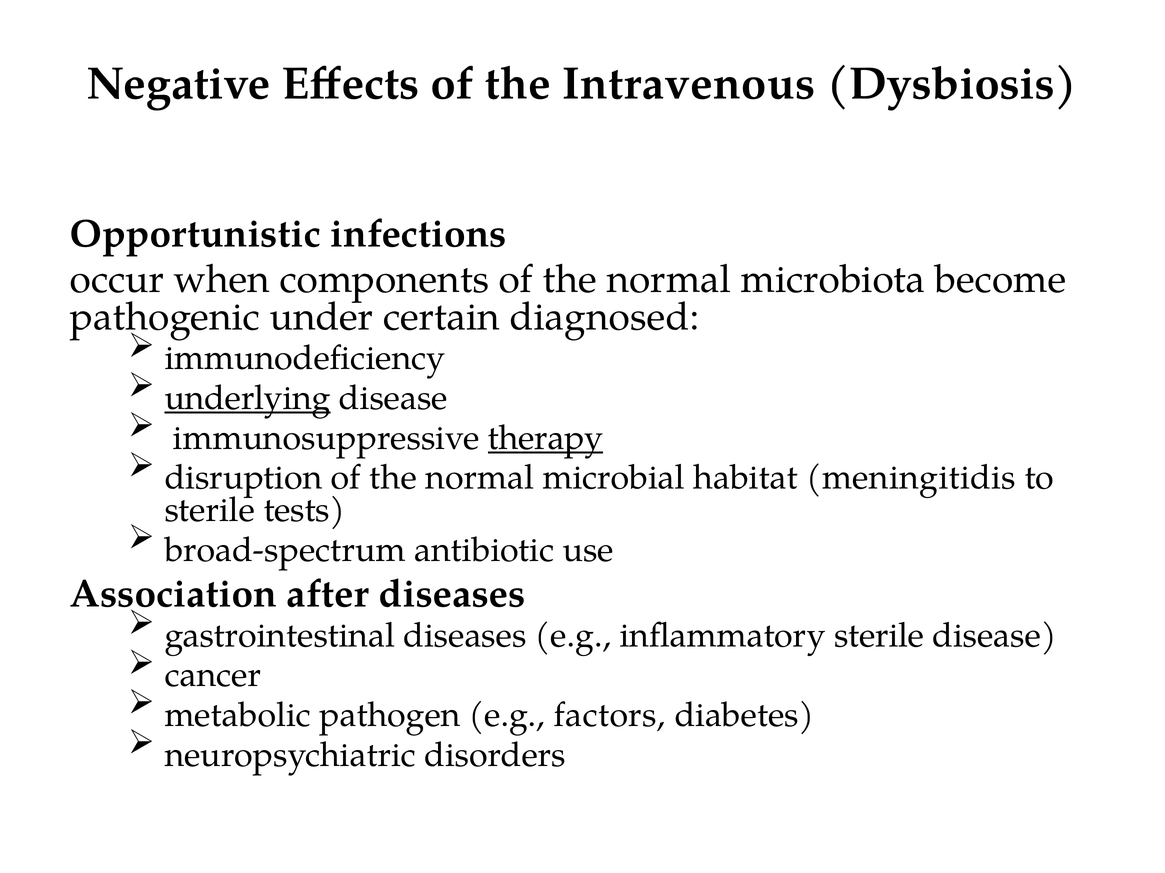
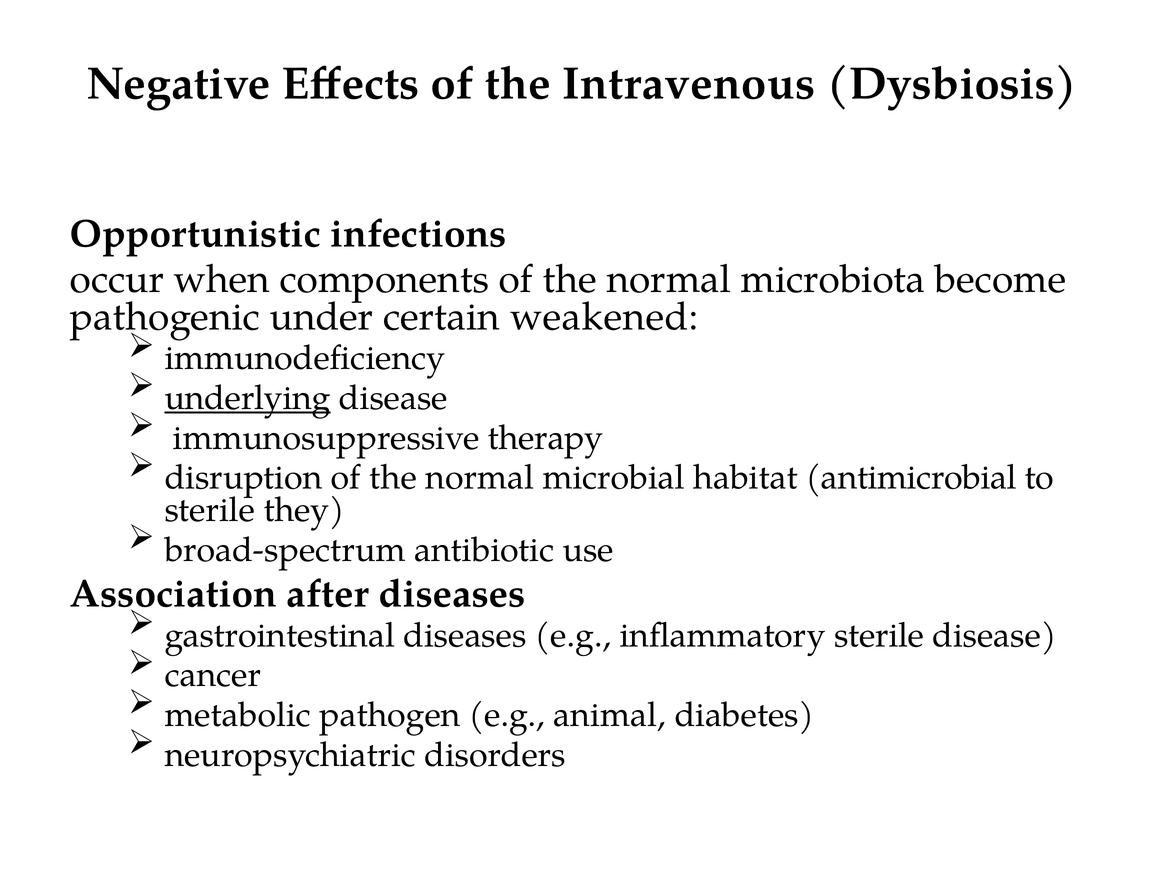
diagnosed: diagnosed -> weakened
therapy underline: present -> none
meningitidis: meningitidis -> antimicrobial
tests: tests -> they
factors: factors -> animal
